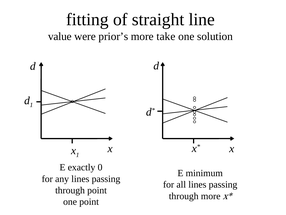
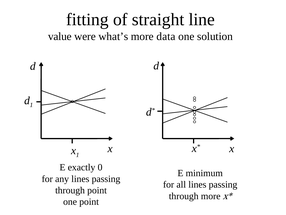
prior’s: prior’s -> what’s
take: take -> data
